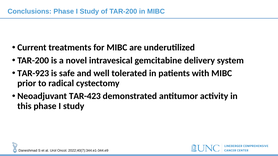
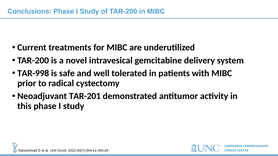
TAR-923: TAR-923 -> TAR-998
TAR-423: TAR-423 -> TAR-201
